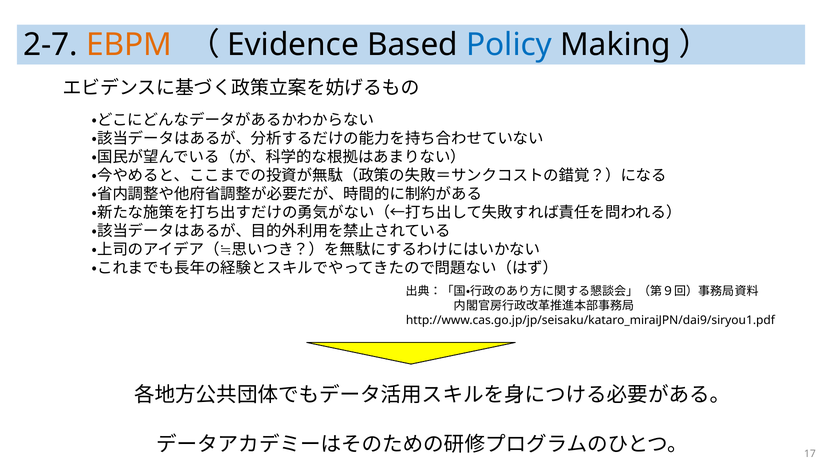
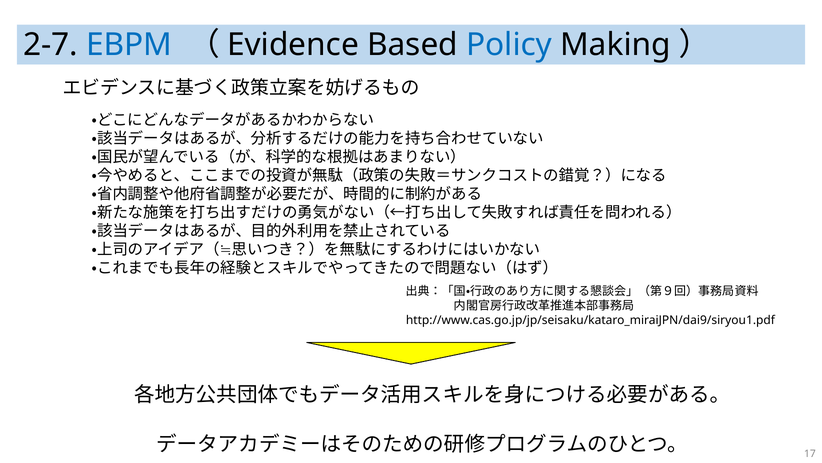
EBPM colour: orange -> blue
